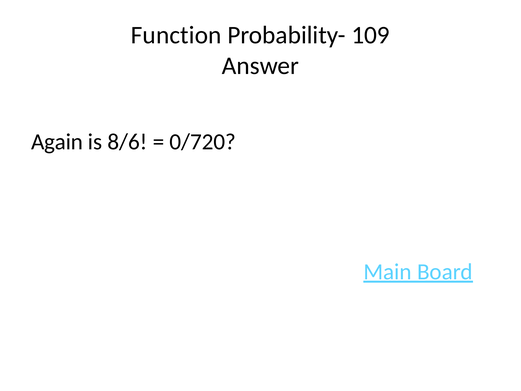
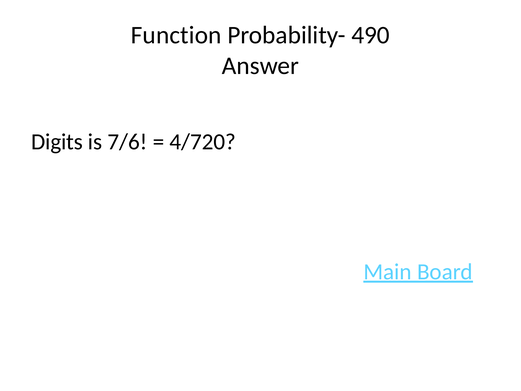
109: 109 -> 490
Again: Again -> Digits
8/6: 8/6 -> 7/6
0/720: 0/720 -> 4/720
